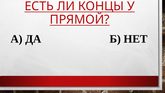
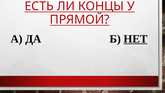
НЕТ underline: none -> present
